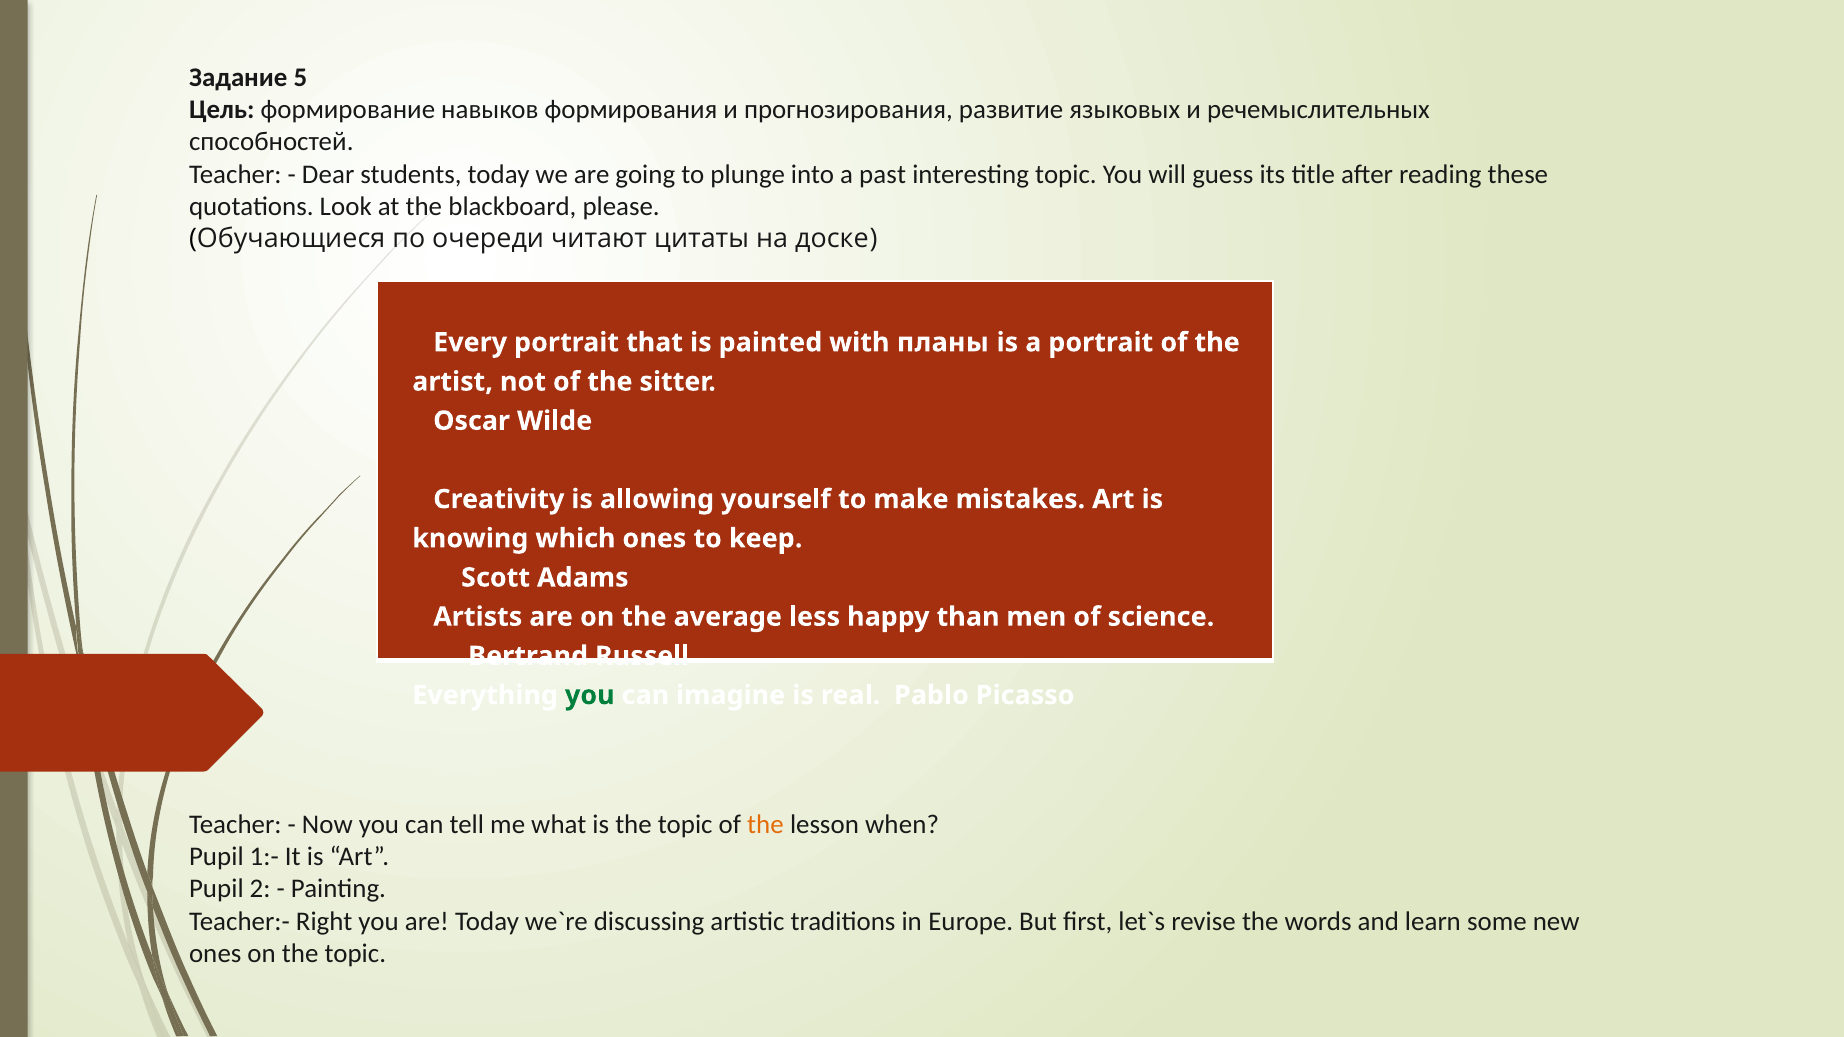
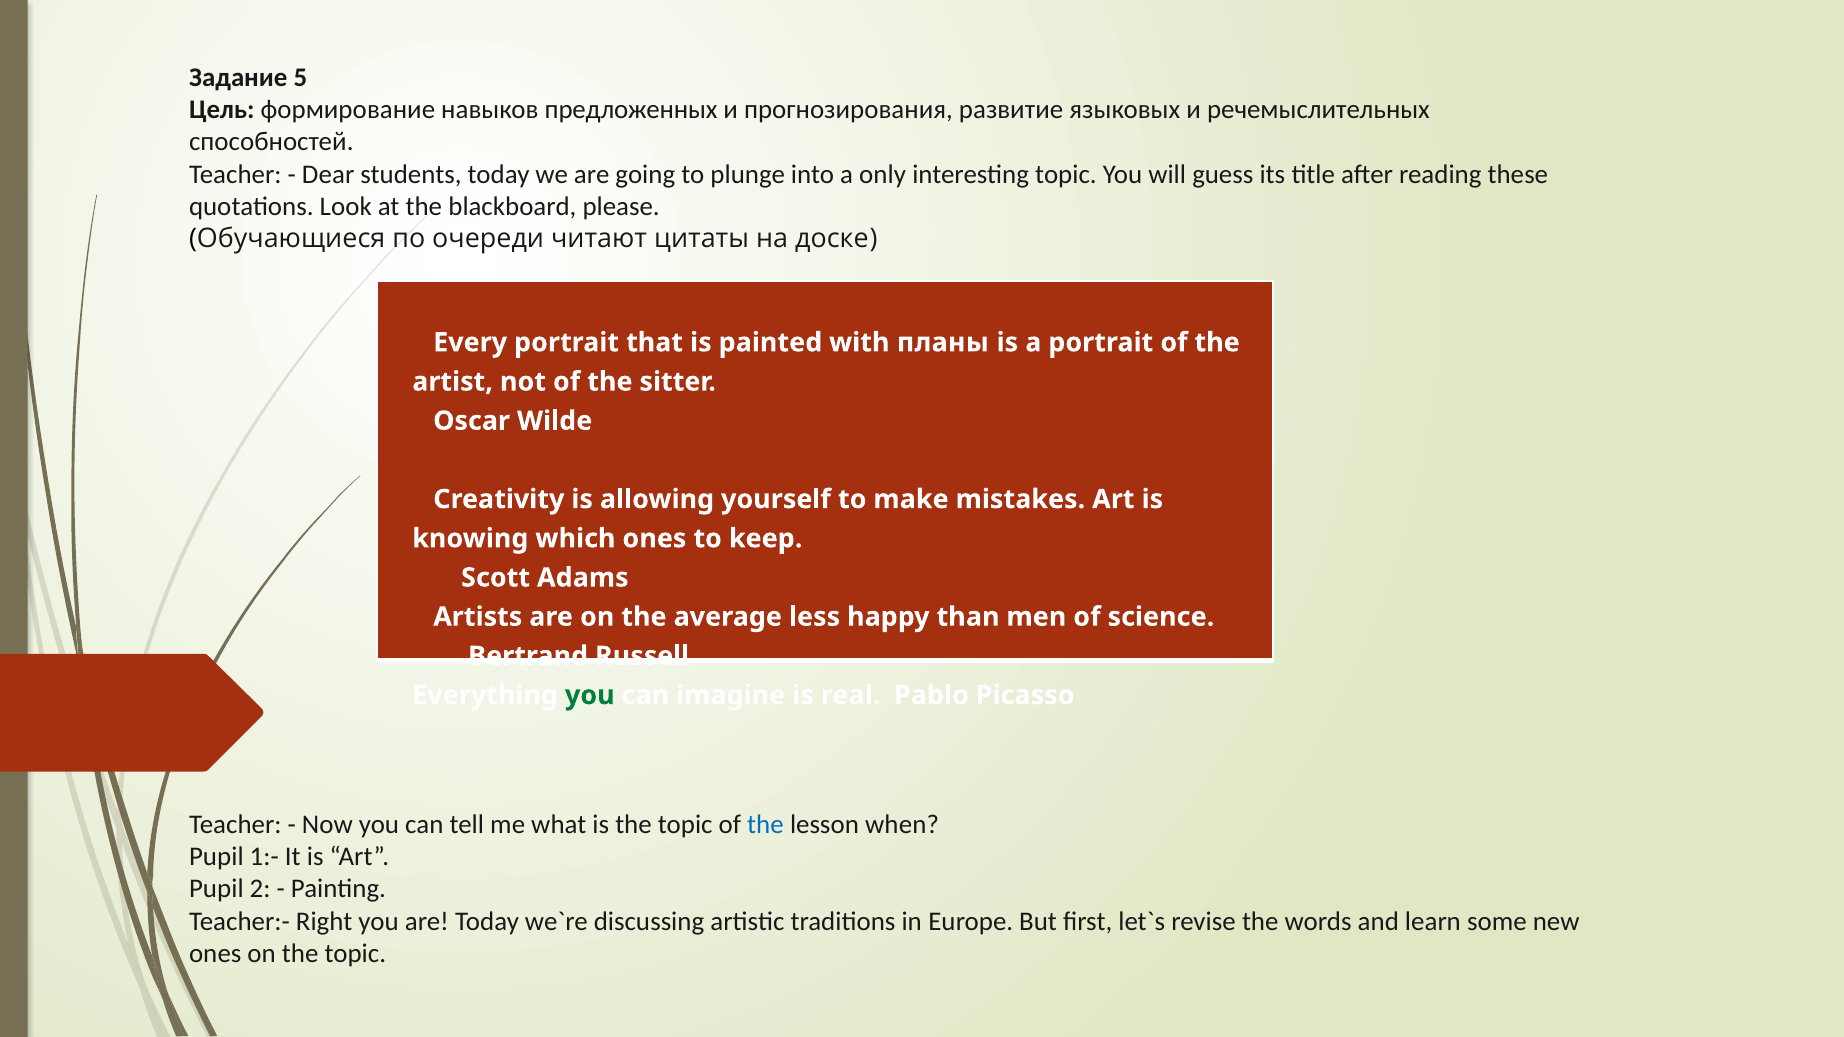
формирования: формирования -> предложенных
past: past -> only
the at (765, 825) colour: orange -> blue
